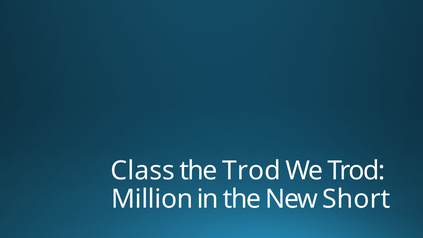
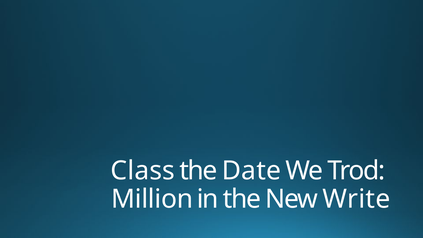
the Trod: Trod -> Date
Short: Short -> Write
